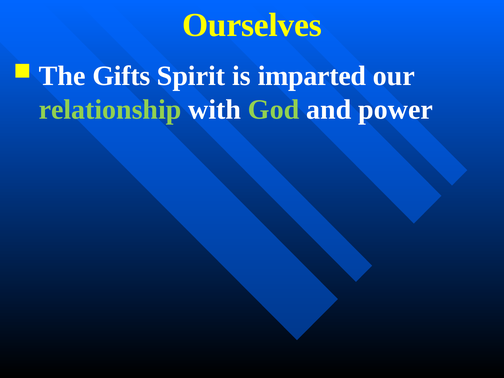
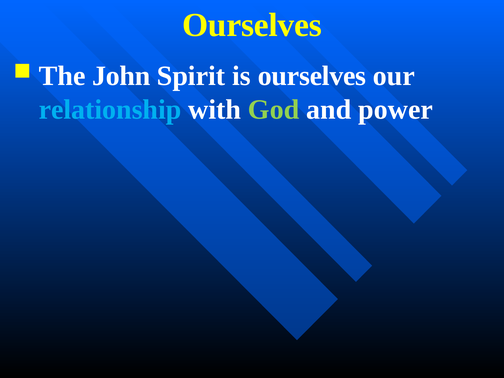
Gifts: Gifts -> John
is imparted: imparted -> ourselves
relationship colour: light green -> light blue
